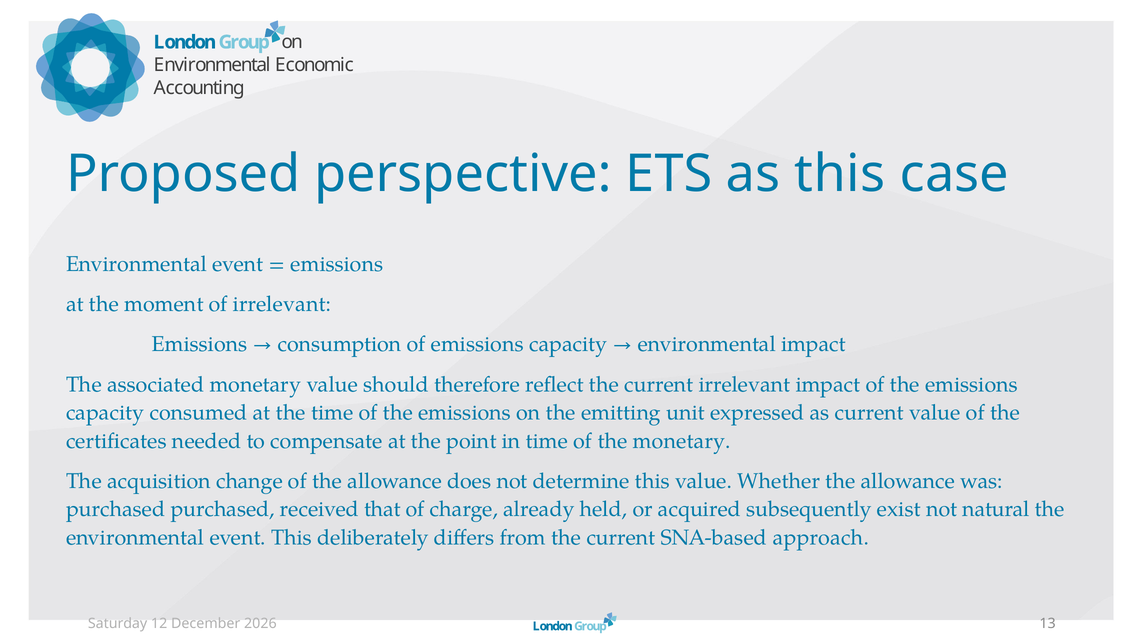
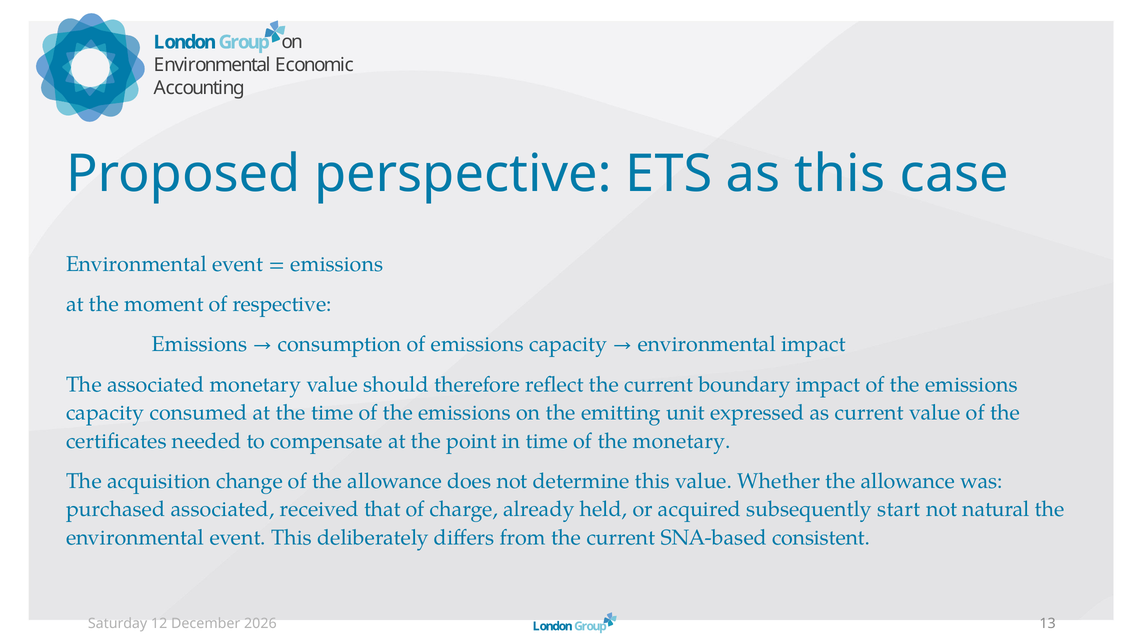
of irrelevant: irrelevant -> respective
current irrelevant: irrelevant -> boundary
purchased purchased: purchased -> associated
exist: exist -> start
approach: approach -> consistent
